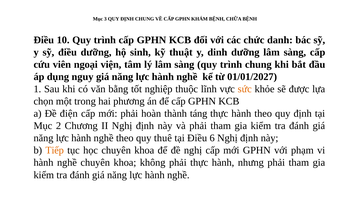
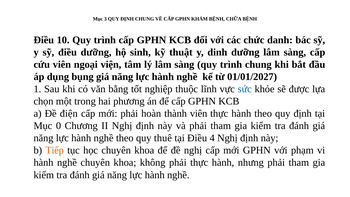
nguy: nguy -> bụng
sức colour: orange -> blue
thành táng: táng -> viên
2: 2 -> 0
6: 6 -> 4
